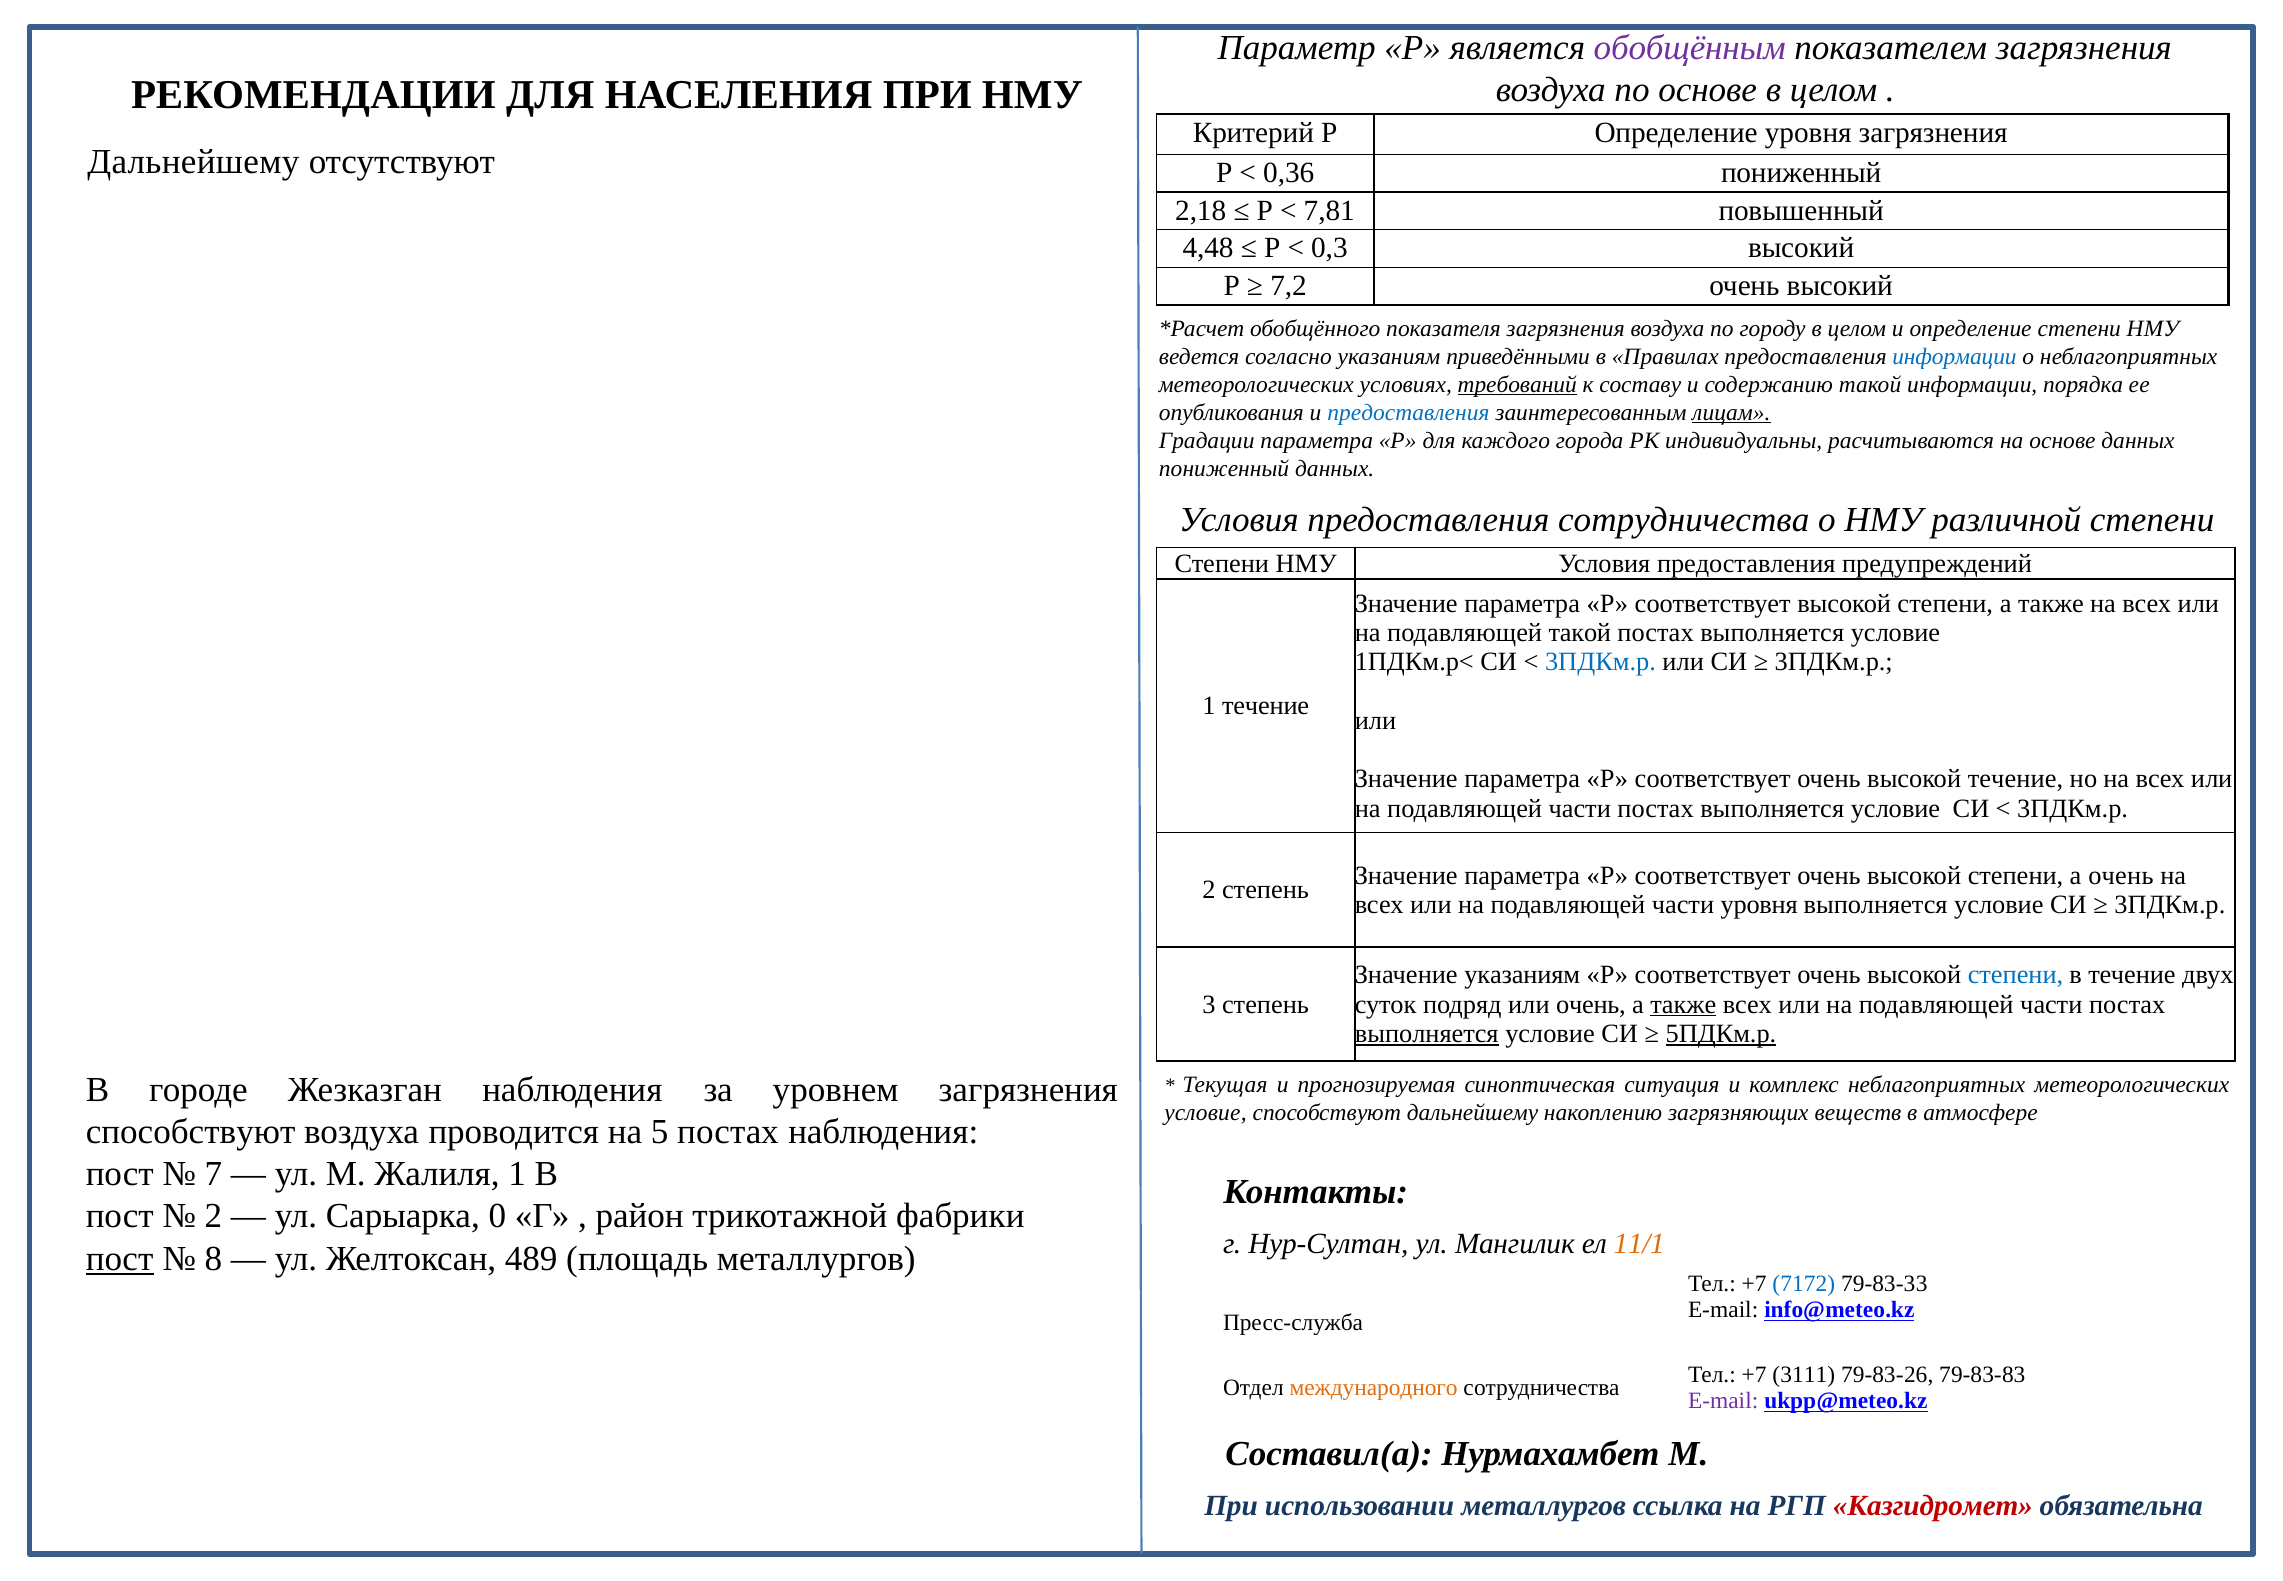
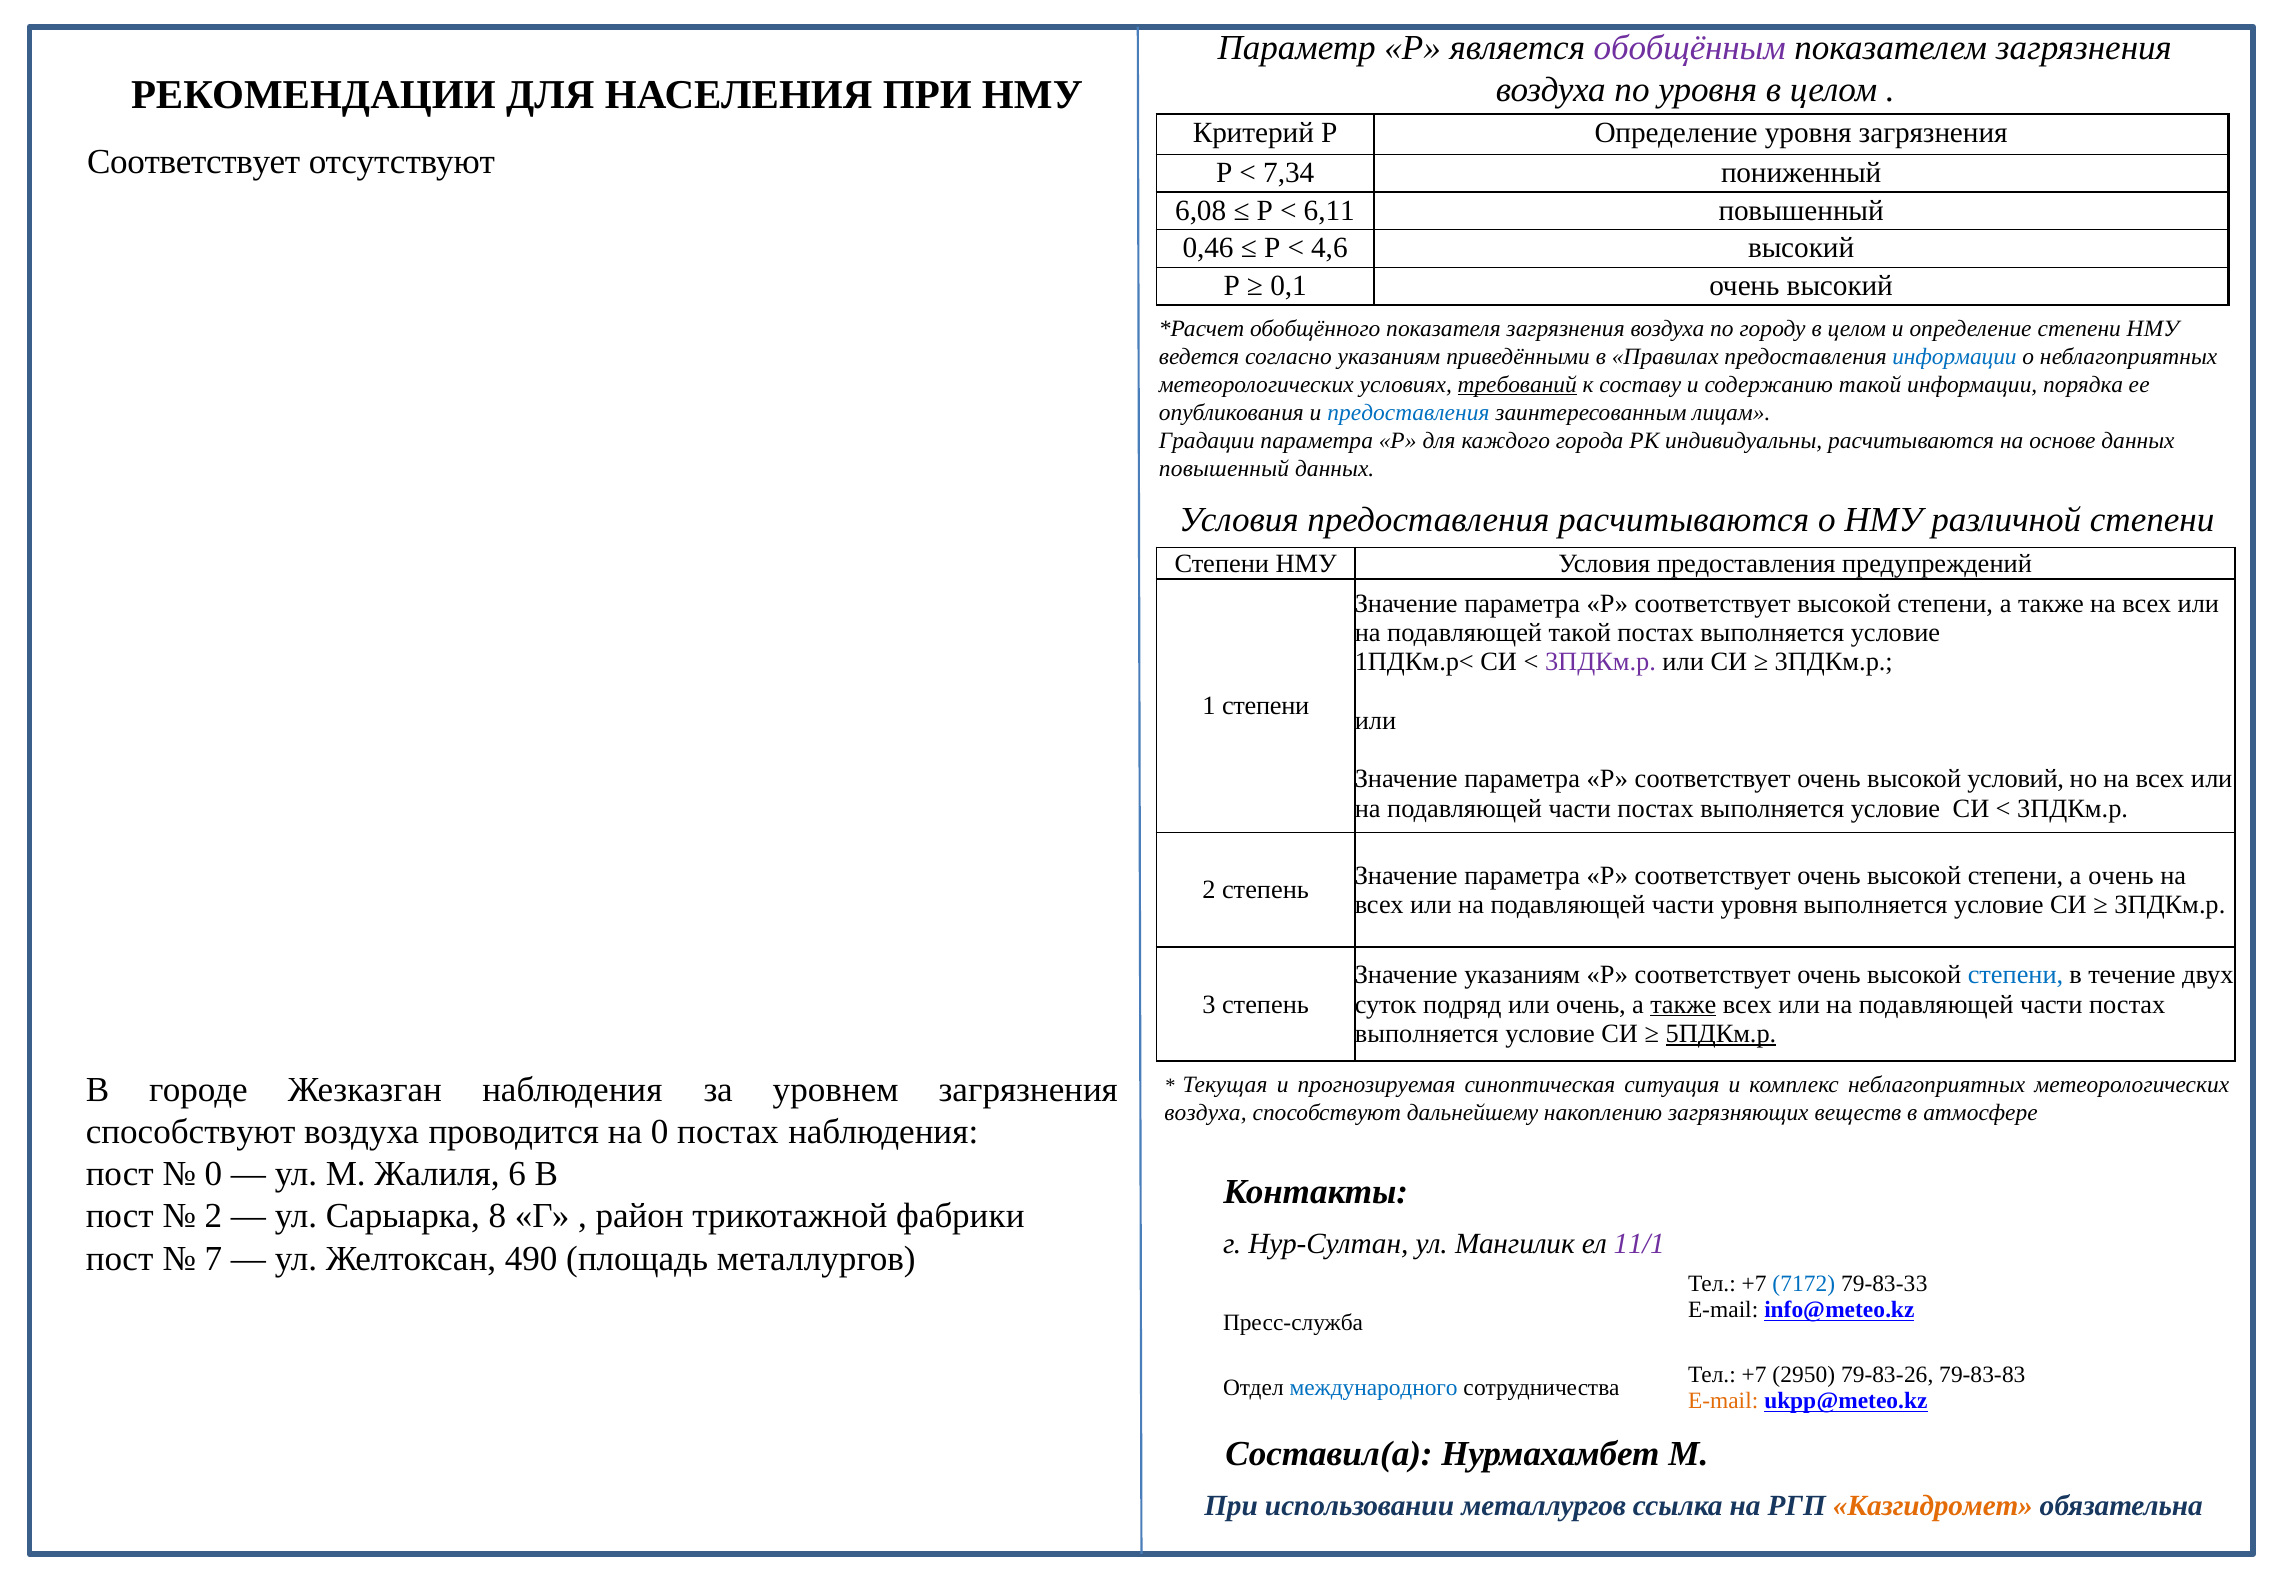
по основе: основе -> уровня
Дальнейшему at (193, 162): Дальнейшему -> Соответствует
0,36: 0,36 -> 7,34
2,18: 2,18 -> 6,08
7,81: 7,81 -> 6,11
4,48: 4,48 -> 0,46
0,3: 0,3 -> 4,6
7,2: 7,2 -> 0,1
лицам underline: present -> none
пониженный at (1224, 469): пониженный -> повышенный
предоставления сотрудничества: сотрудничества -> расчитываются
3ПДКм.р at (1601, 662) colour: blue -> purple
1 течение: течение -> степени
высокой течение: течение -> условий
выполняется at (1427, 1033) underline: present -> none
условие at (1205, 1113): условие -> воздуха
на 5: 5 -> 0
7 at (213, 1174): 7 -> 0
Жалиля 1: 1 -> 6
0: 0 -> 8
11/1 colour: orange -> purple
пост at (120, 1258) underline: present -> none
8: 8 -> 7
489: 489 -> 490
3111: 3111 -> 2950
международного colour: orange -> blue
E-mail at (1723, 1401) colour: purple -> orange
Казгидромет colour: red -> orange
